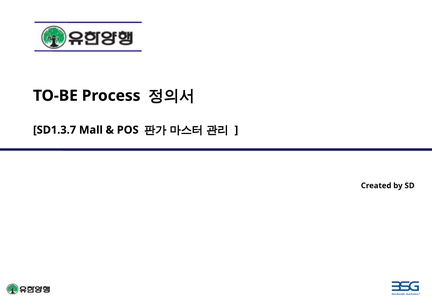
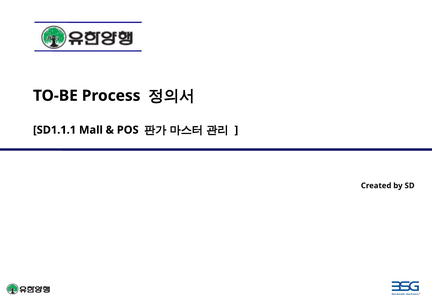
SD1.3.7: SD1.3.7 -> SD1.1.1
